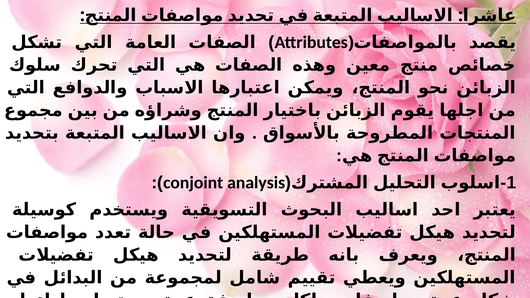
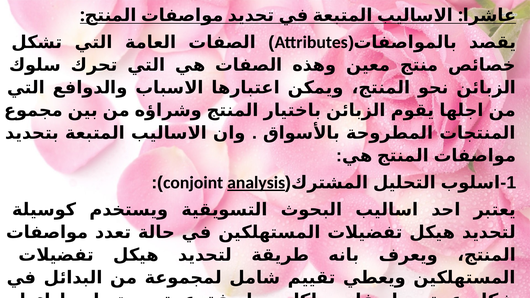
analysis underline: none -> present
